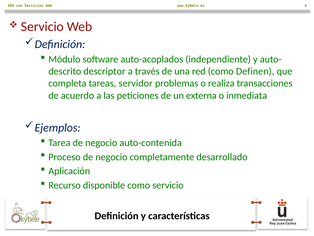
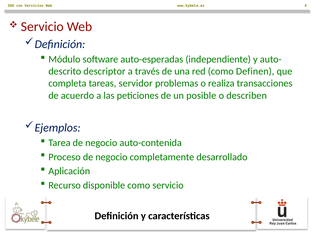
auto-acoplados: auto-acoplados -> auto-esperadas
externa: externa -> posible
inmediata: inmediata -> describen
